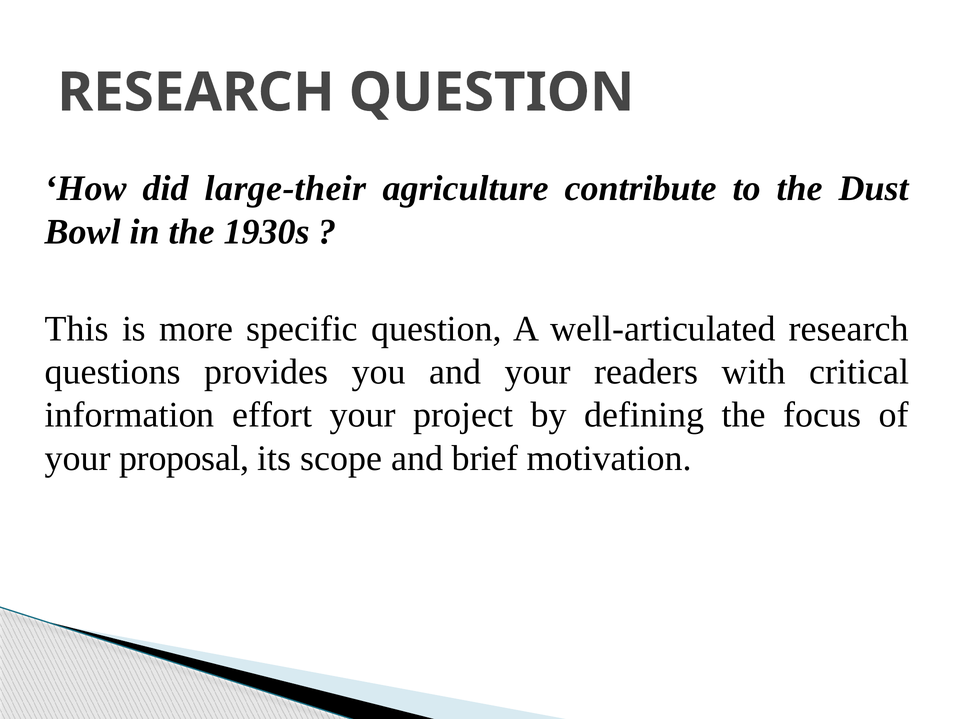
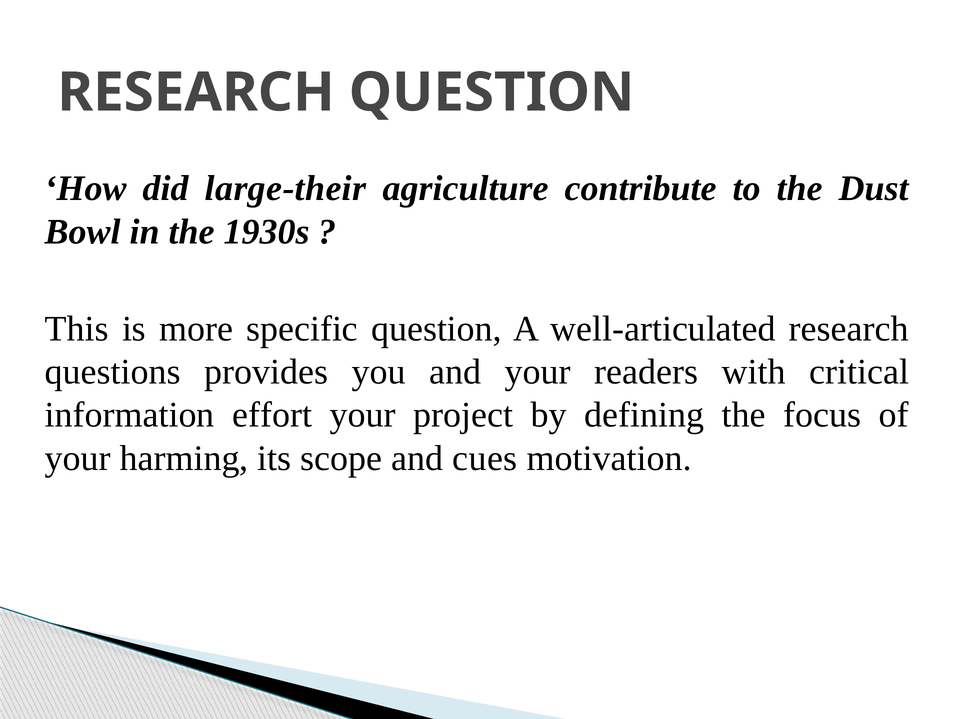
proposal: proposal -> harming
brief: brief -> cues
